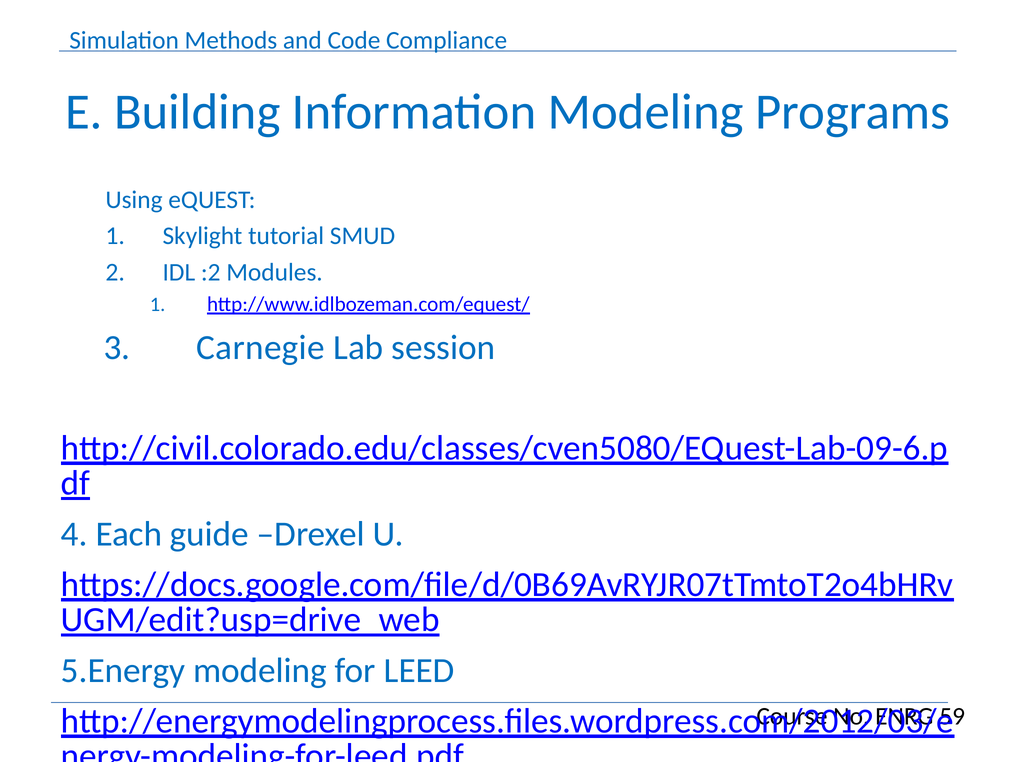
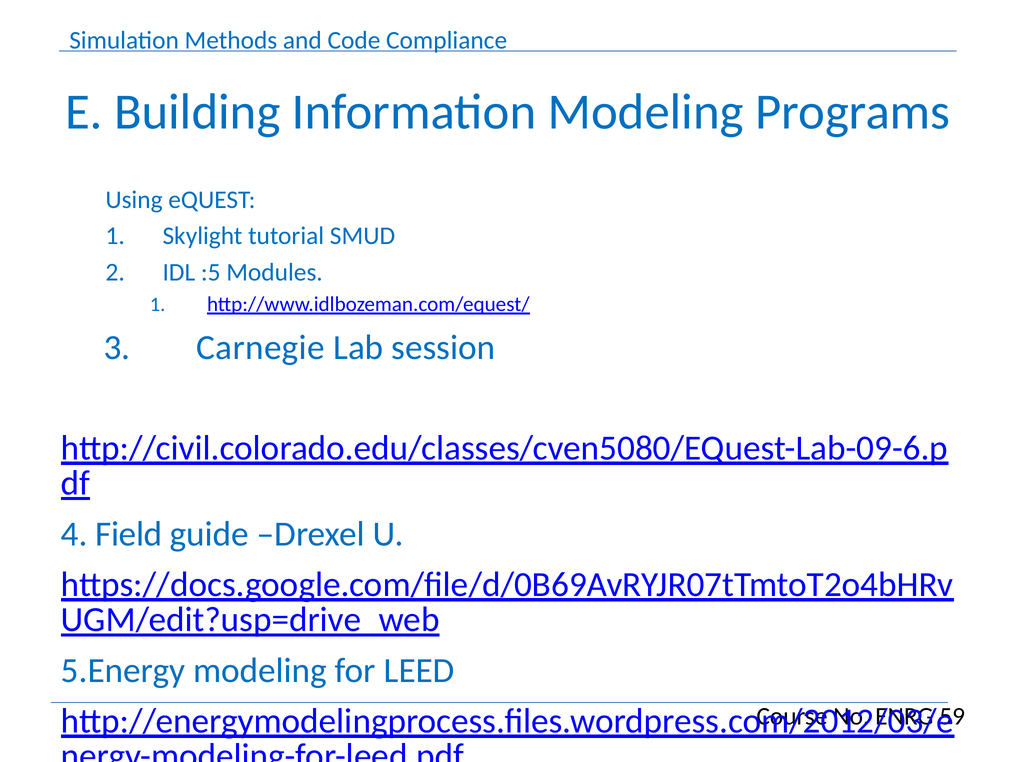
:2: :2 -> :5
Each: Each -> Field
